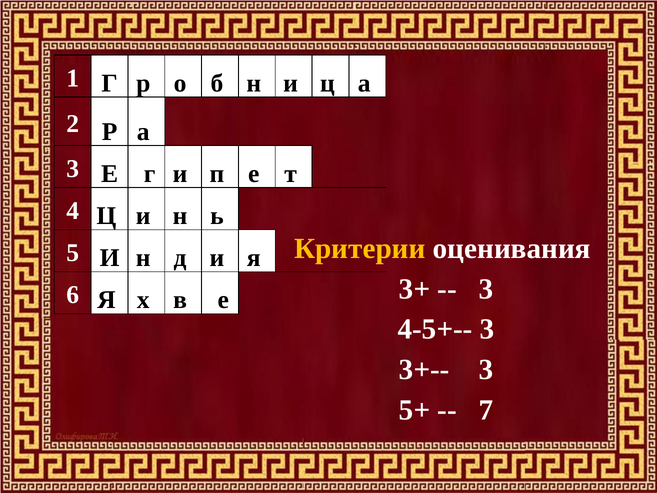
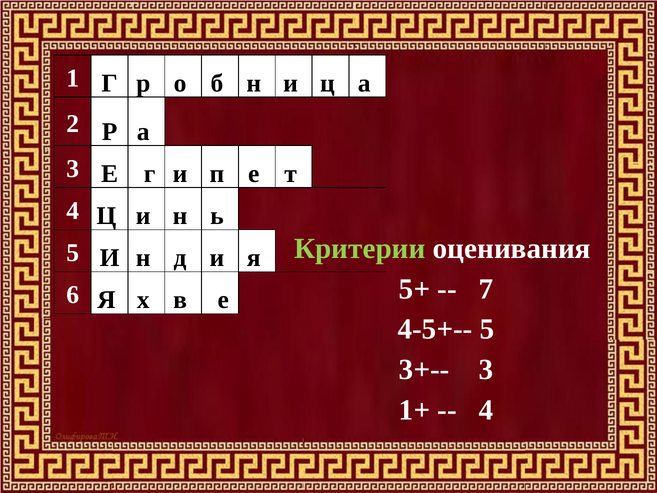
Критерии colour: yellow -> light green
3+: 3+ -> 5+
3 at (486, 289): 3 -> 7
4-5+-- 3: 3 -> 5
5+: 5+ -> 1+
7 at (486, 410): 7 -> 4
